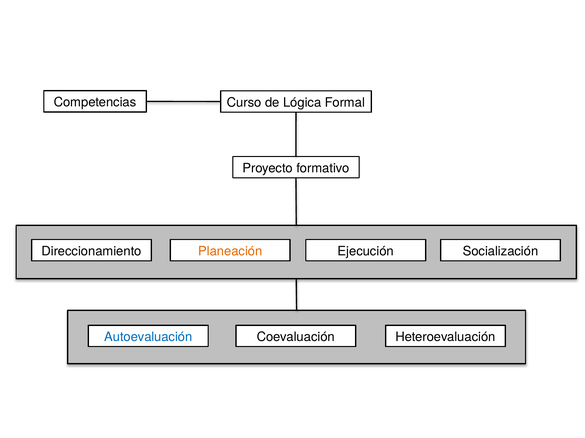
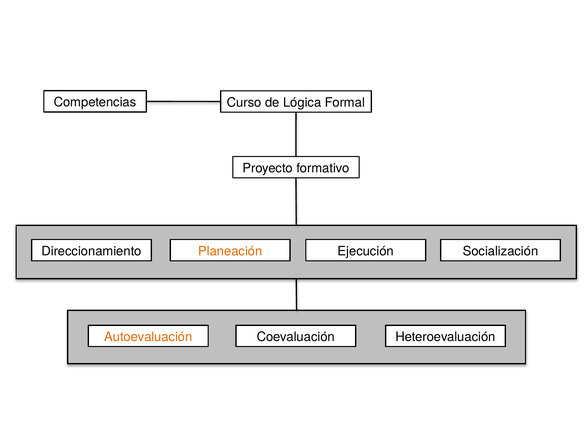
Autoevaluación colour: blue -> orange
